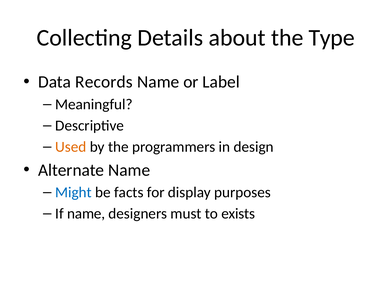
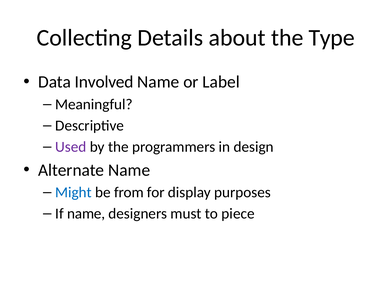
Records: Records -> Involved
Used colour: orange -> purple
facts: facts -> from
exists: exists -> piece
